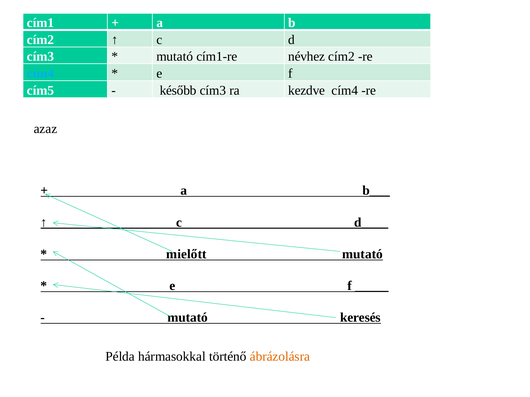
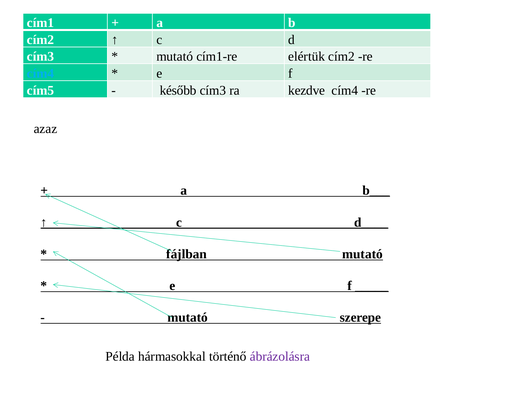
névhez: névhez -> elértük
mielőtt: mielőtt -> fájlban
keresés: keresés -> szerepe
ábrázolásra colour: orange -> purple
